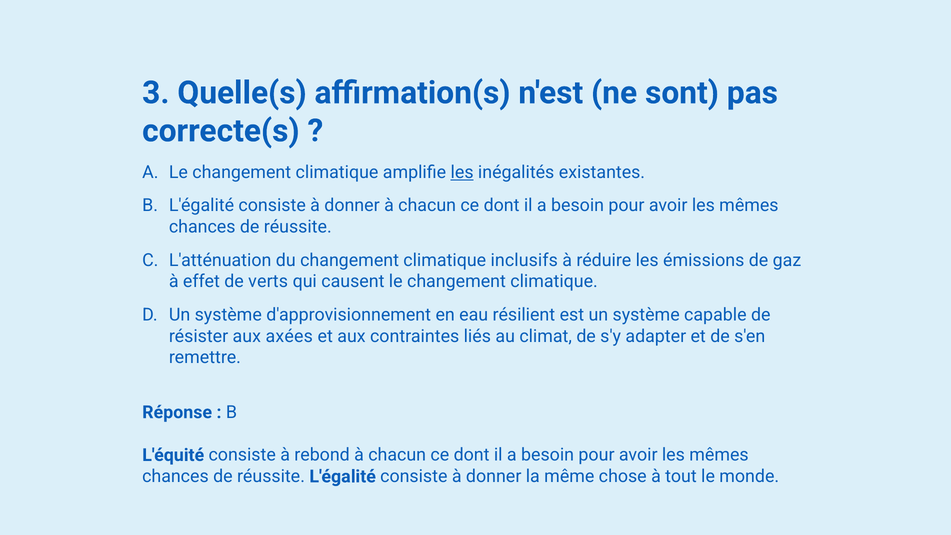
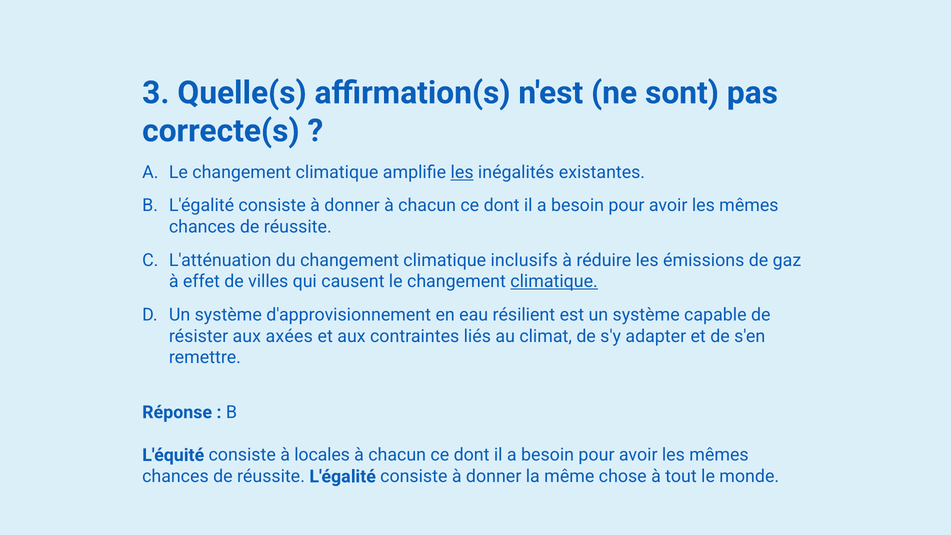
verts: verts -> villes
climatique at (554, 281) underline: none -> present
rebond: rebond -> locales
